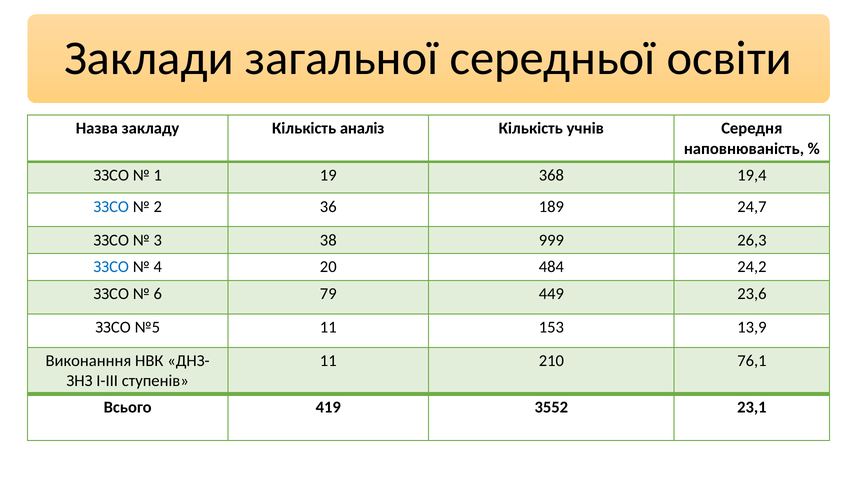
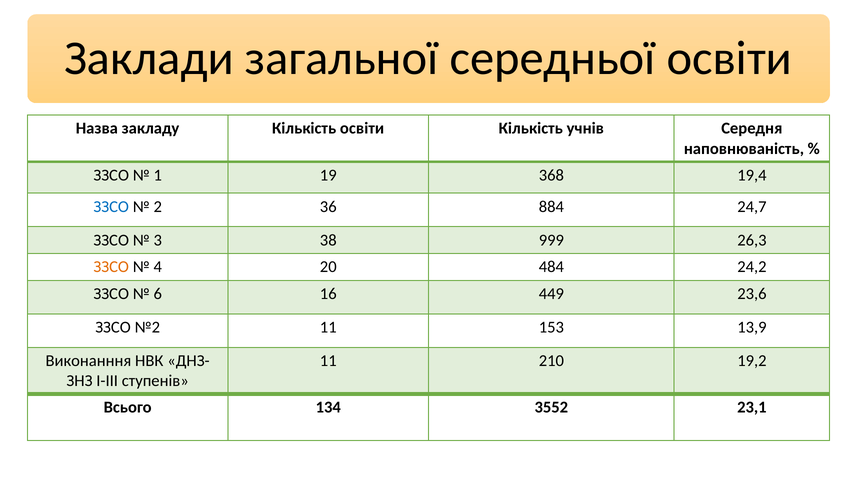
Кількість аналіз: аналіз -> освіти
189: 189 -> 884
ЗЗСО at (111, 267) colour: blue -> orange
79: 79 -> 16
№5: №5 -> №2
76,1: 76,1 -> 19,2
419: 419 -> 134
